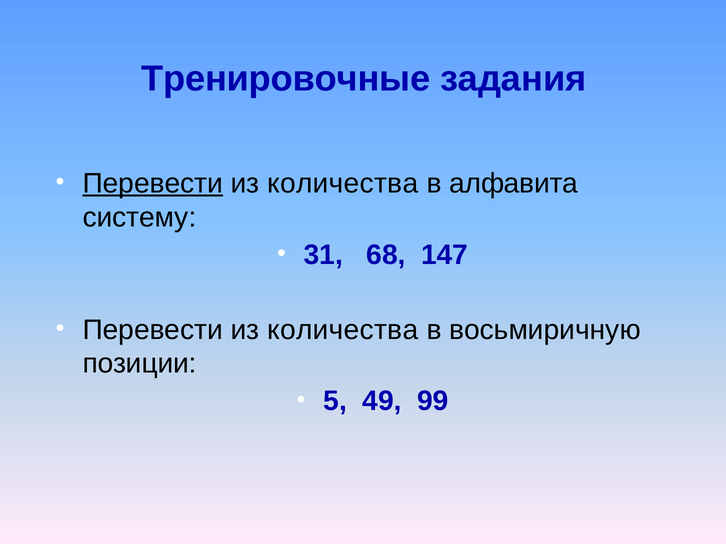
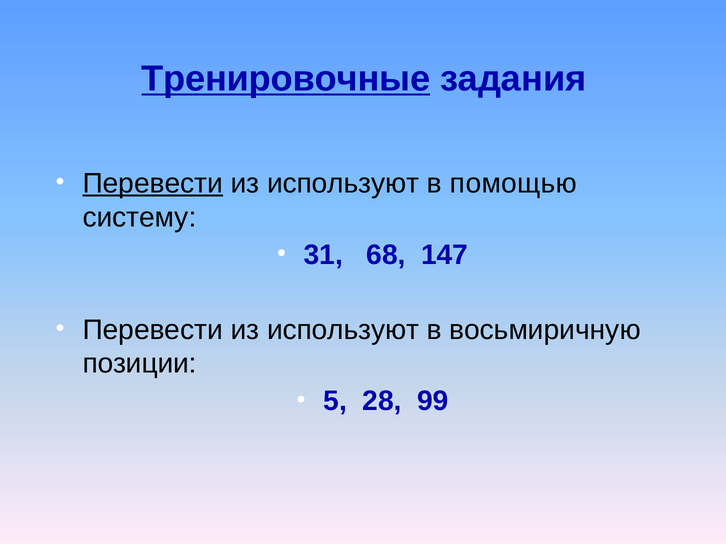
Тренировочные underline: none -> present
количества at (343, 184): количества -> используют
алфавита: алфавита -> помощью
количества at (343, 330): количества -> используют
49: 49 -> 28
